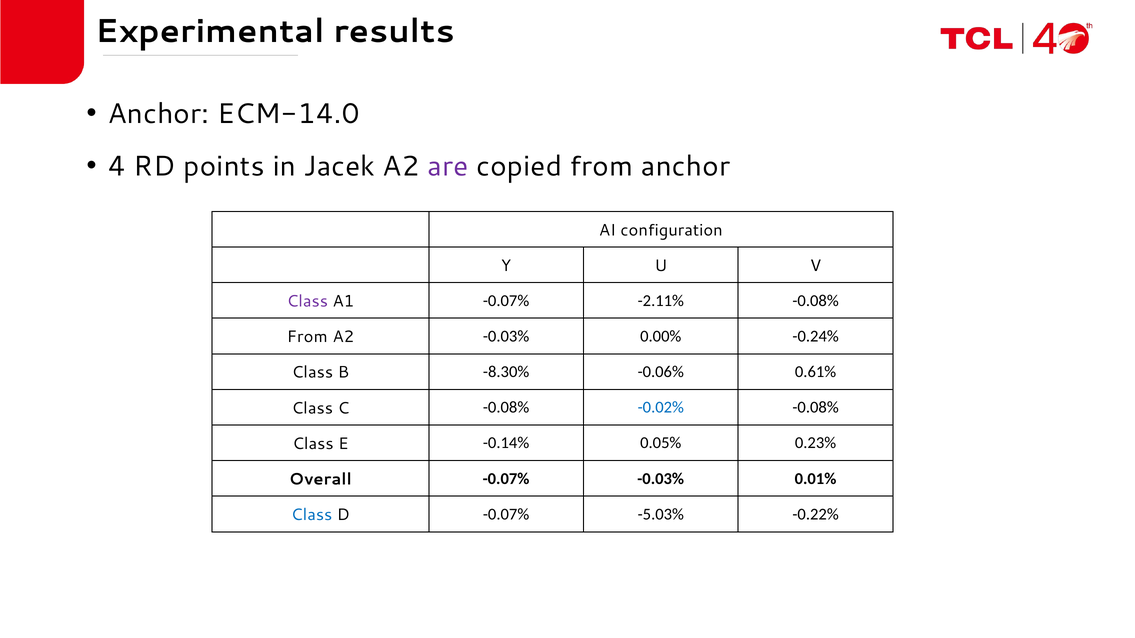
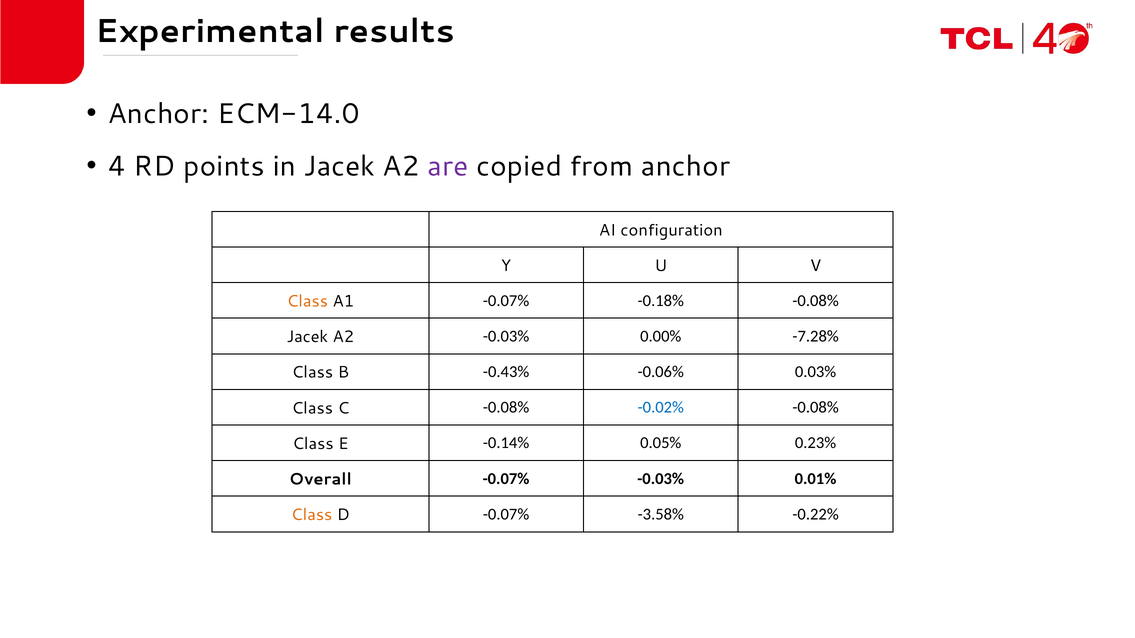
Class at (307, 302) colour: purple -> orange
-2.11%: -2.11% -> -0.18%
From at (307, 337): From -> Jacek
-0.24%: -0.24% -> -7.28%
-8.30%: -8.30% -> -0.43%
0.61%: 0.61% -> 0.03%
Class at (312, 515) colour: blue -> orange
-5.03%: -5.03% -> -3.58%
